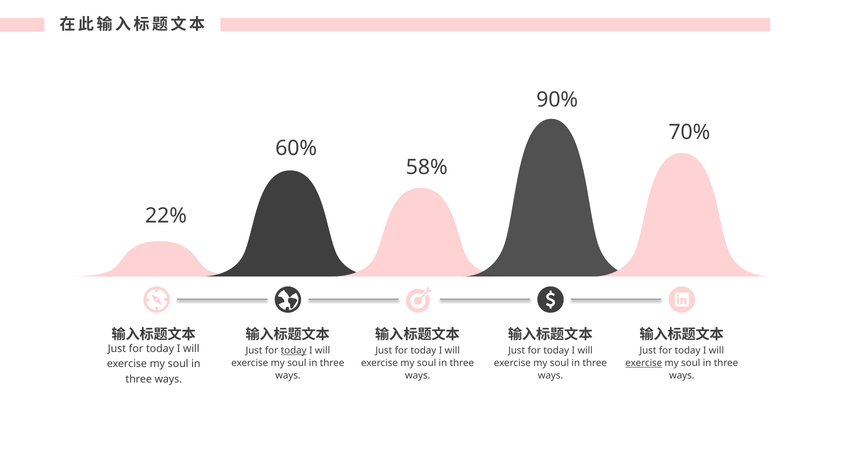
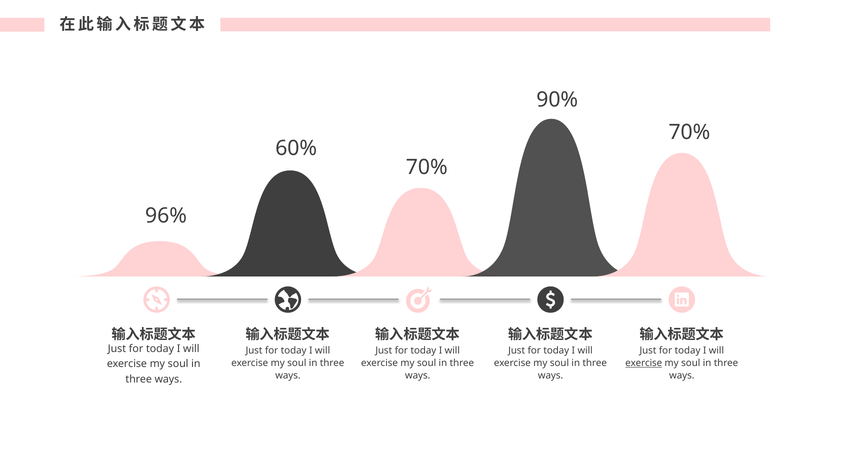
58% at (427, 168): 58% -> 70%
22%: 22% -> 96%
today at (294, 351) underline: present -> none
